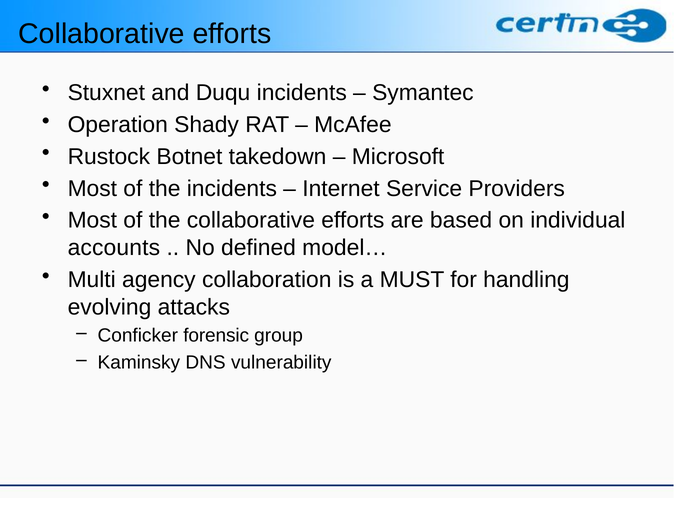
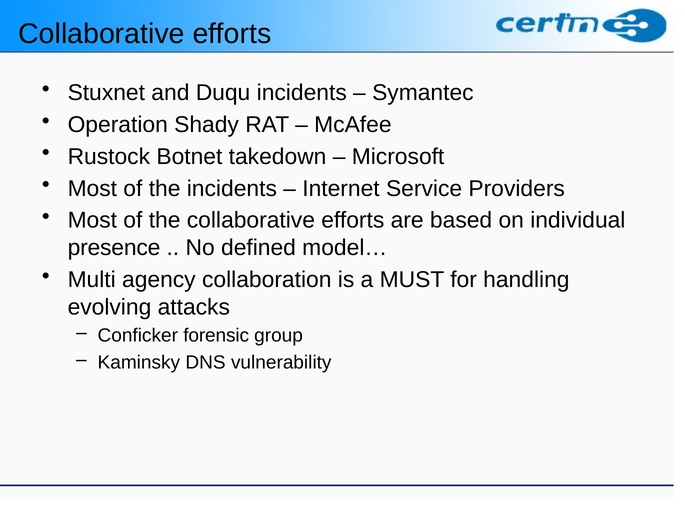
accounts: accounts -> presence
